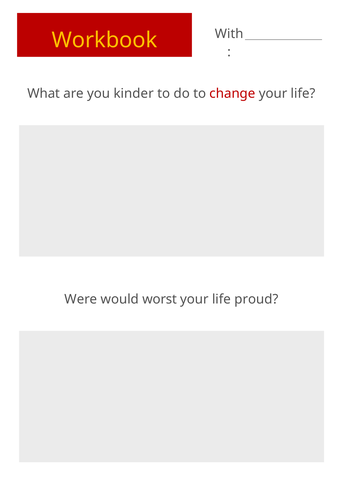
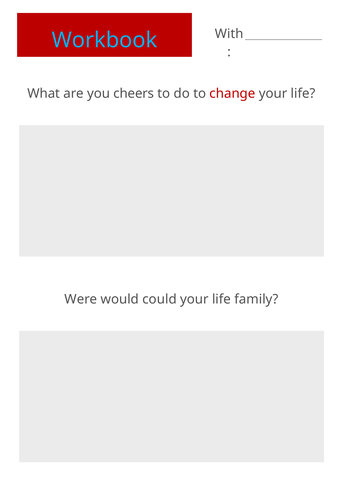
Workbook colour: yellow -> light blue
kinder: kinder -> cheers
worst: worst -> could
proud: proud -> family
